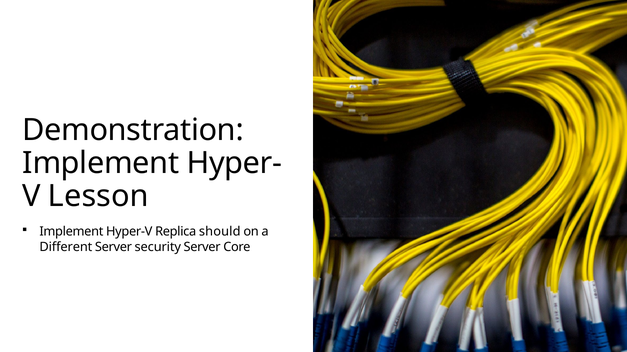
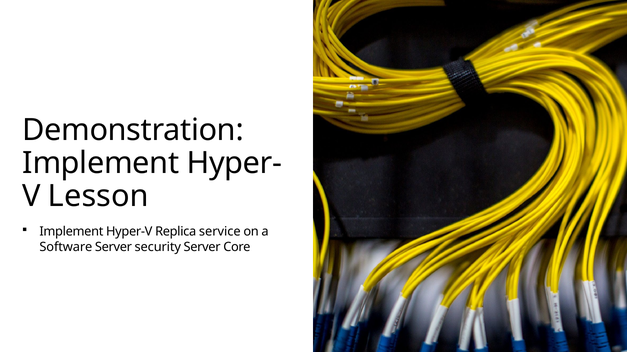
should: should -> service
Different: Different -> Software
